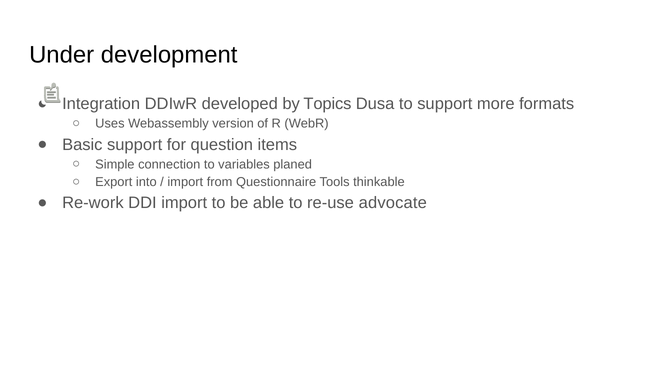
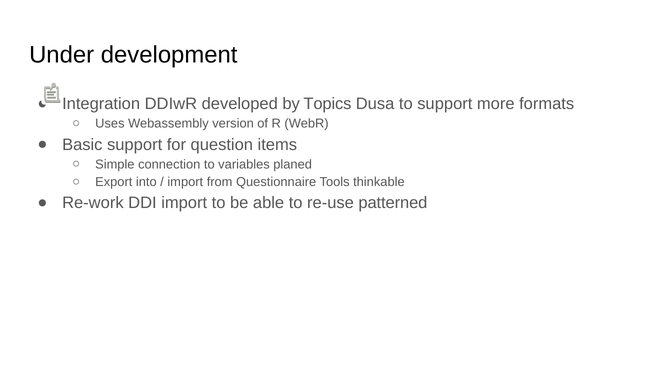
advocate: advocate -> patterned
